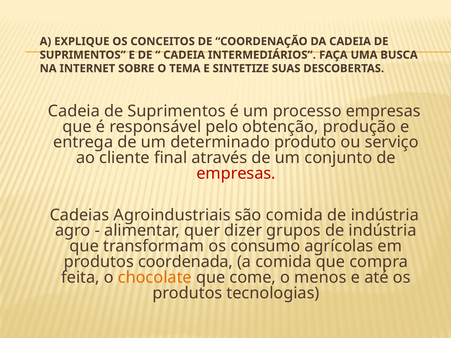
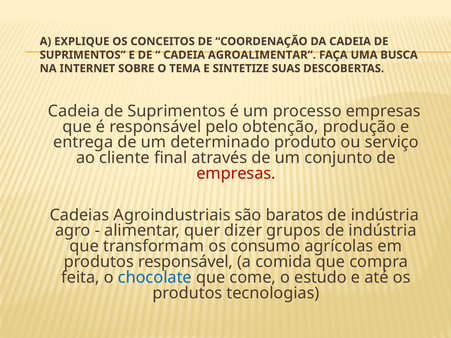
INTERMEDIÁRIOS: INTERMEDIÁRIOS -> AGROALIMENTAR
são comida: comida -> baratos
produtos coordenada: coordenada -> responsável
chocolate colour: orange -> blue
menos: menos -> estudo
